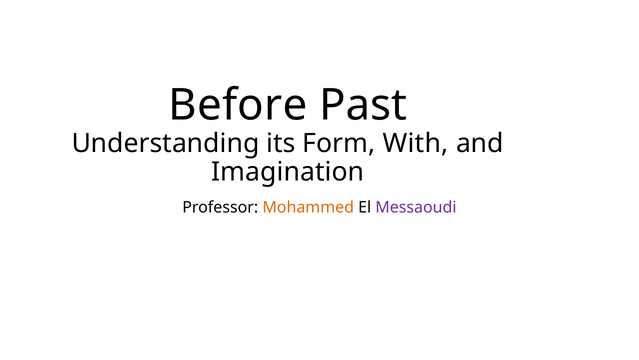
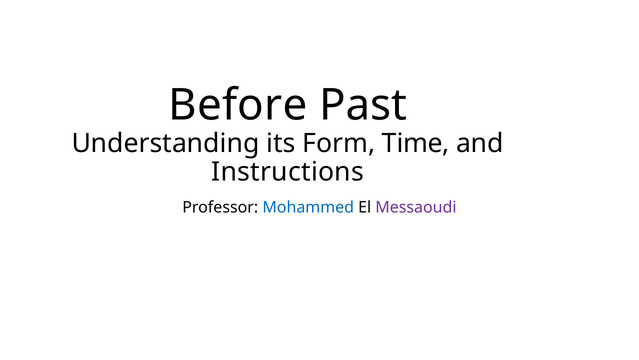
With: With -> Time
Imagination: Imagination -> Instructions
Mohammed colour: orange -> blue
